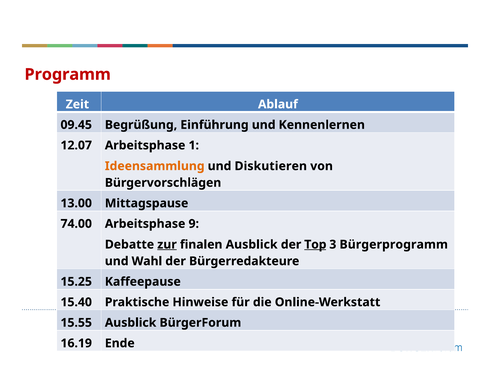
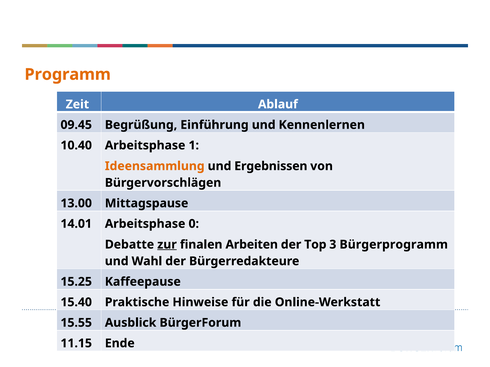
Programm colour: red -> orange
12.07: 12.07 -> 10.40
Diskutieren: Diskutieren -> Ergebnissen
74.00: 74.00 -> 14.01
9: 9 -> 0
finalen Ausblick: Ausblick -> Arbeiten
Top underline: present -> none
16.19: 16.19 -> 11.15
